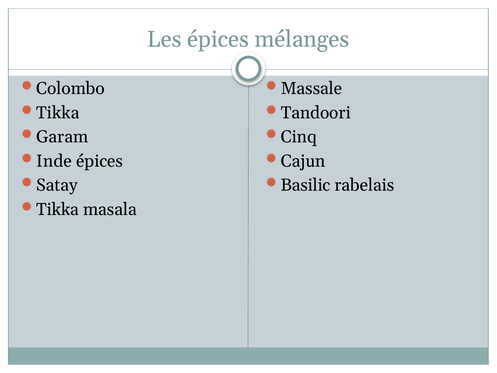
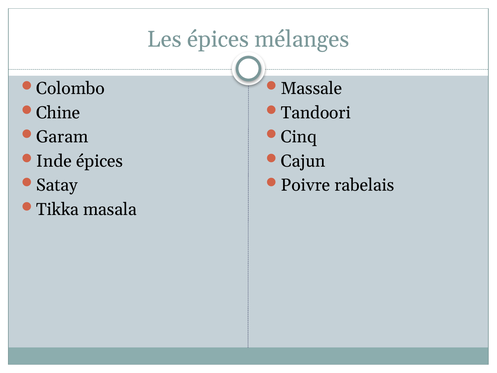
Tikka at (58, 113): Tikka -> Chine
Basilic: Basilic -> Poivre
